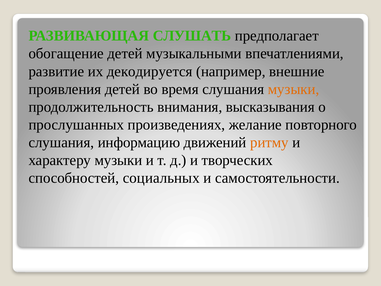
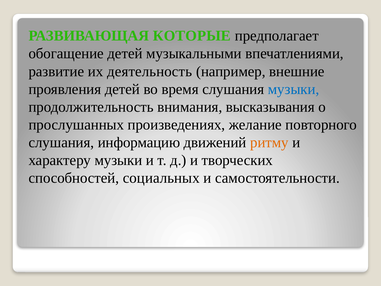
СЛУШАТЬ: СЛУШАТЬ -> КОТОРЫЕ
декодируется: декодируется -> деятельность
музыки at (294, 89) colour: orange -> blue
